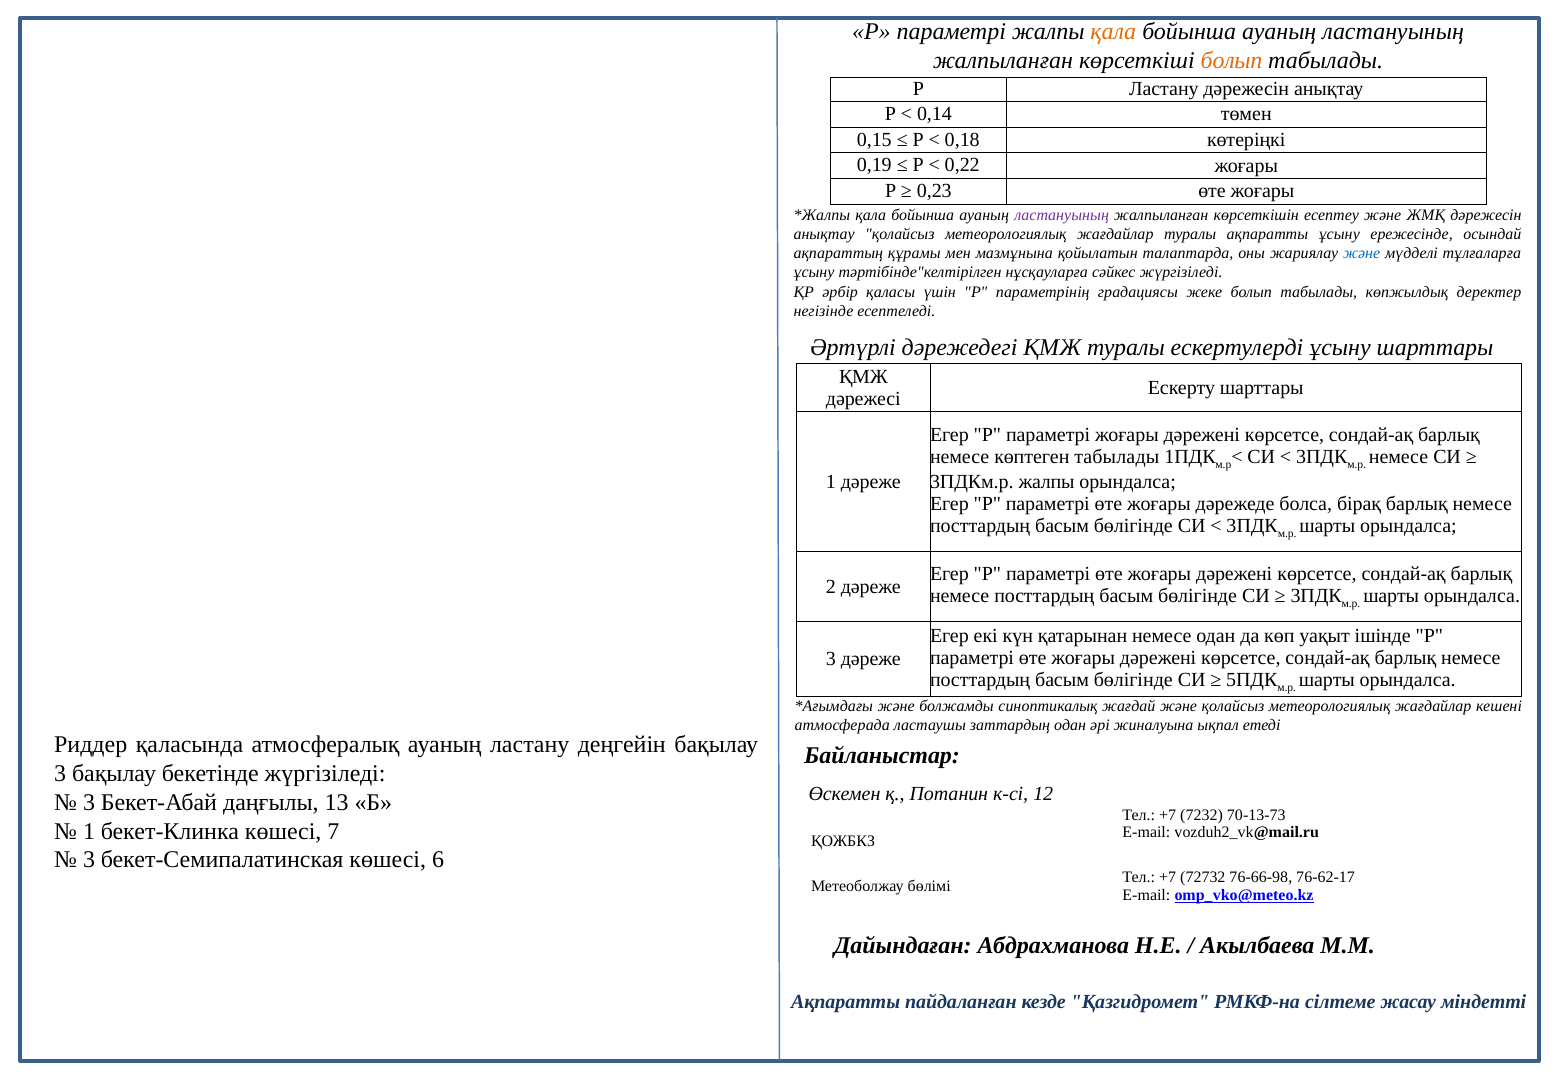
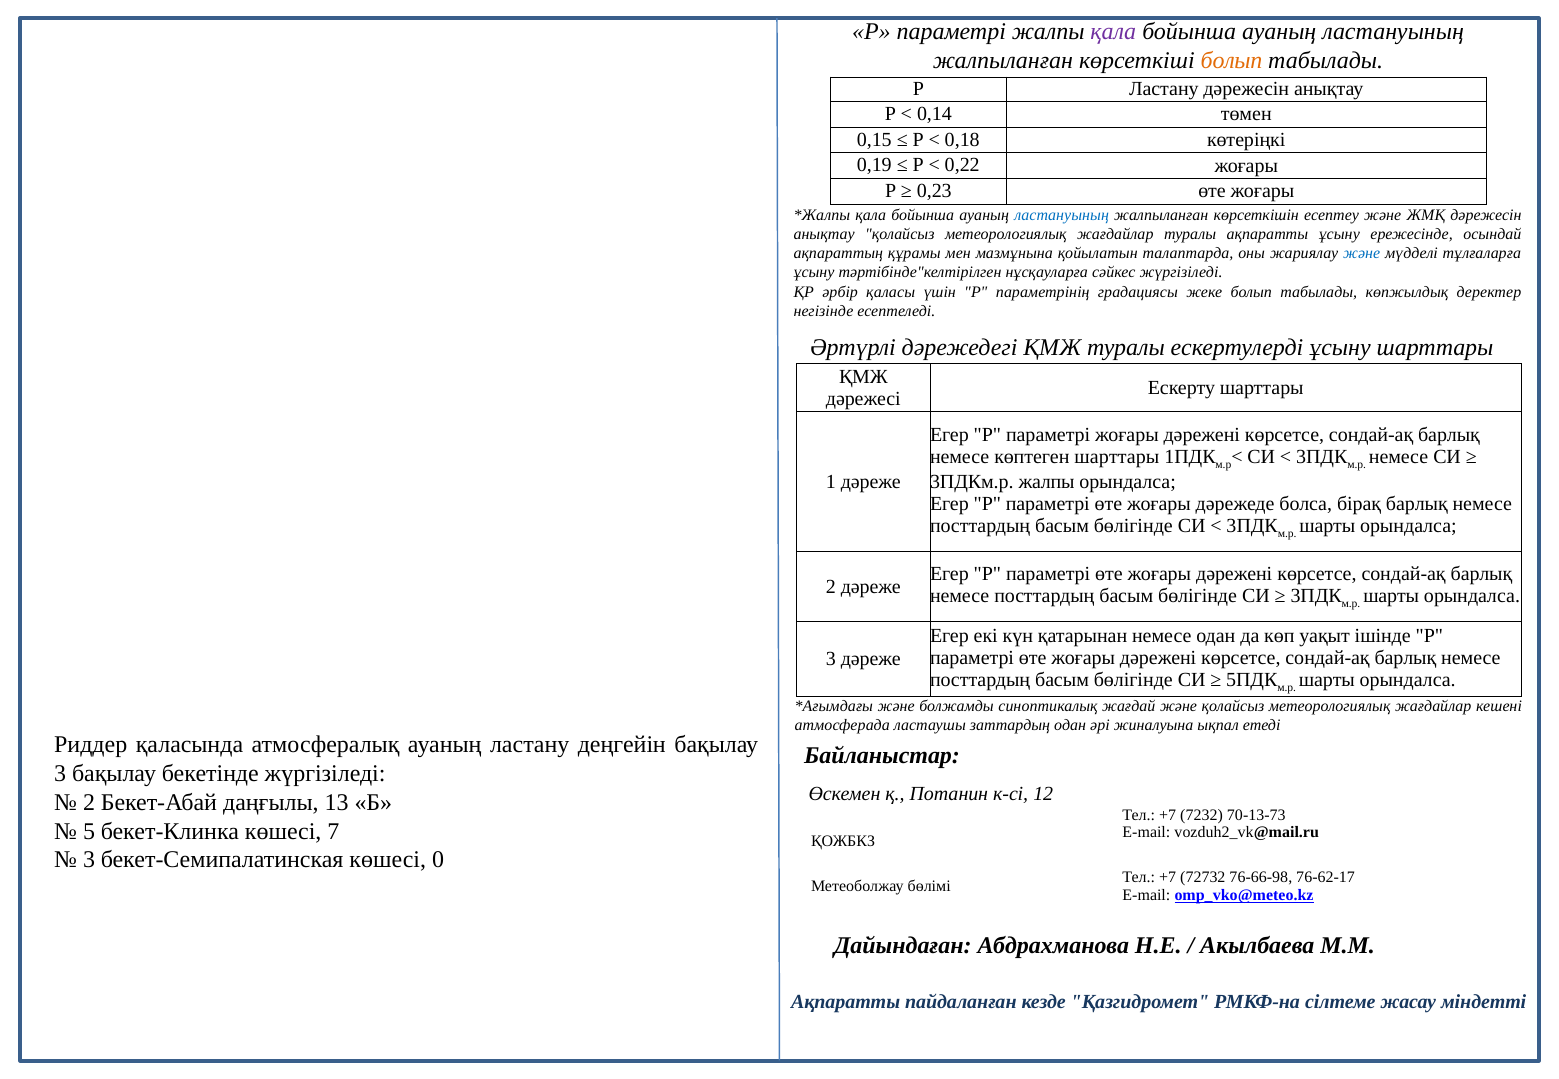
қала at (1113, 32) colour: orange -> purple
ластануының at (1062, 215) colour: purple -> blue
көптеген табылады: табылады -> шарттары
3 at (89, 803): 3 -> 2
1 at (89, 831): 1 -> 5
6: 6 -> 0
